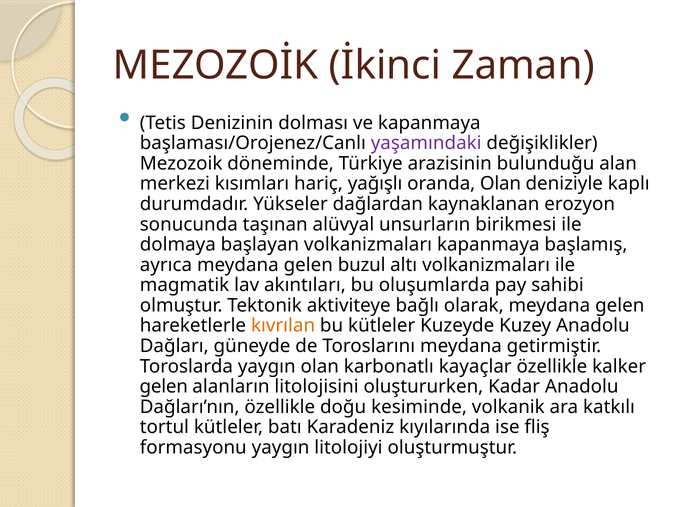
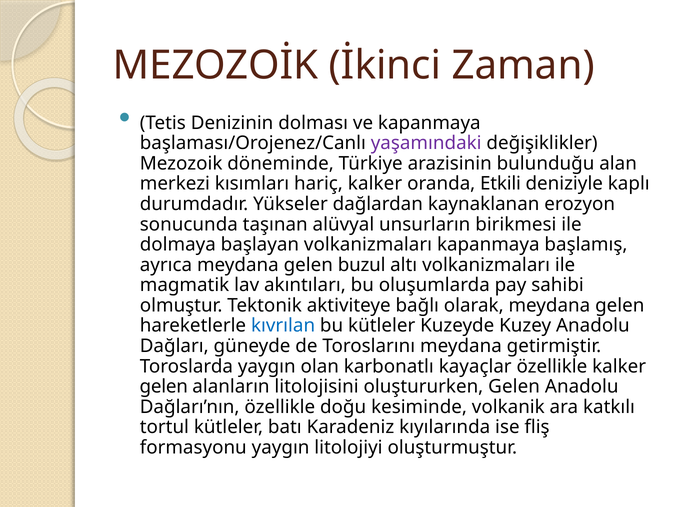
hariç yağışlı: yağışlı -> kalker
oranda Olan: Olan -> Etkili
kıvrılan colour: orange -> blue
oluştururken Kadar: Kadar -> Gelen
